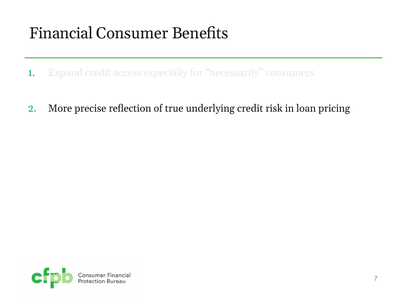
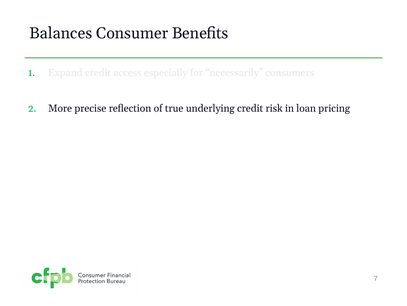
Financial: Financial -> Balances
